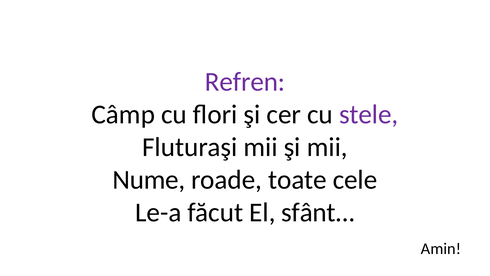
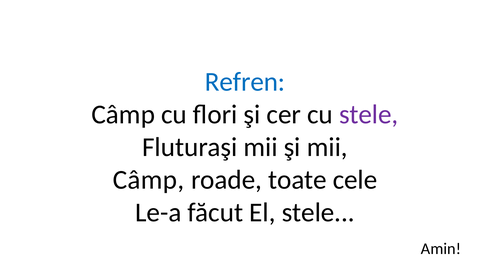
Refren colour: purple -> blue
Nume at (149, 180): Nume -> Câmp
El sfânt: sfânt -> stele
